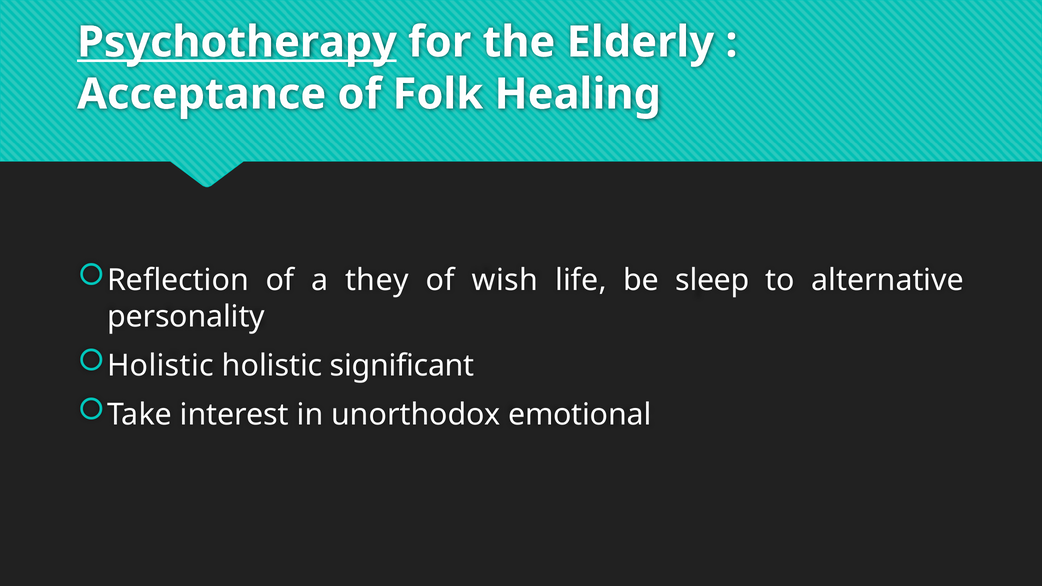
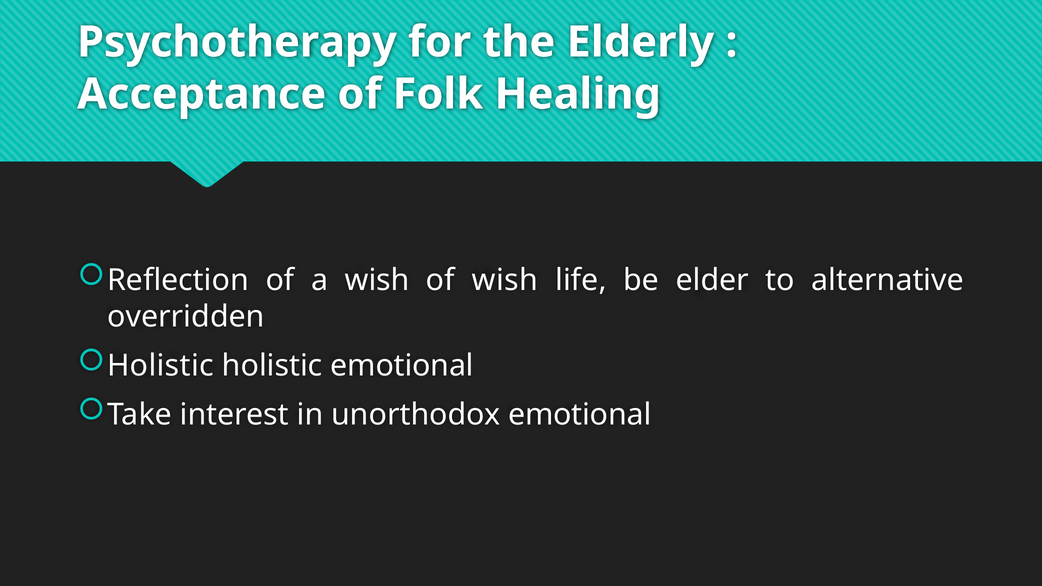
Psychotherapy underline: present -> none
a they: they -> wish
sleep: sleep -> elder
personality: personality -> overridden
holistic significant: significant -> emotional
